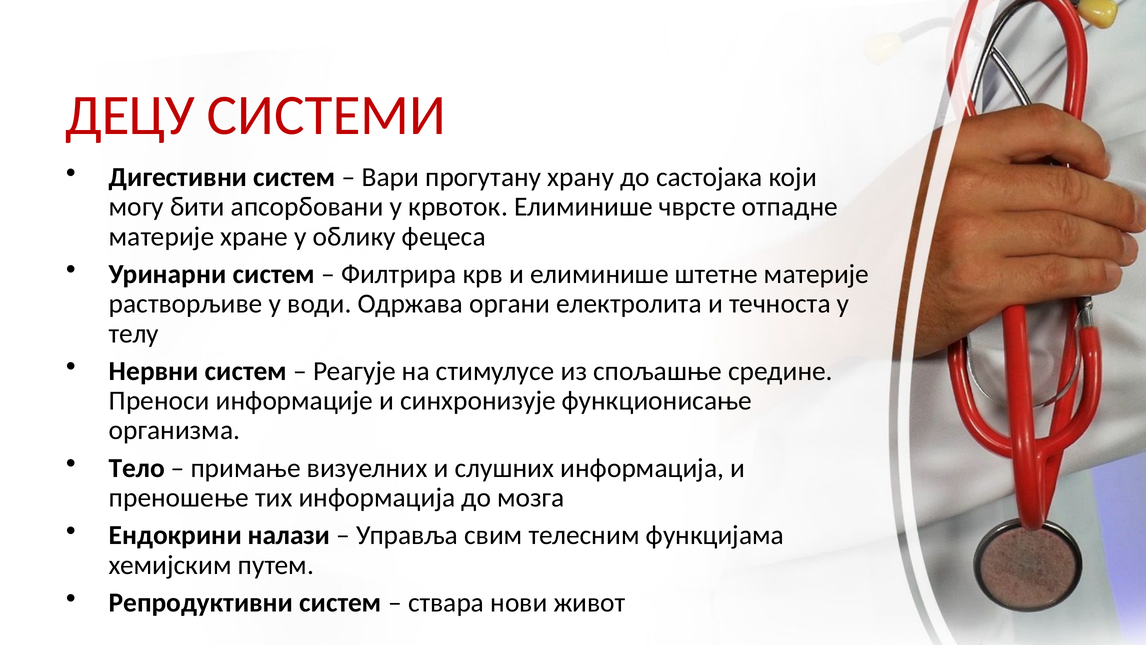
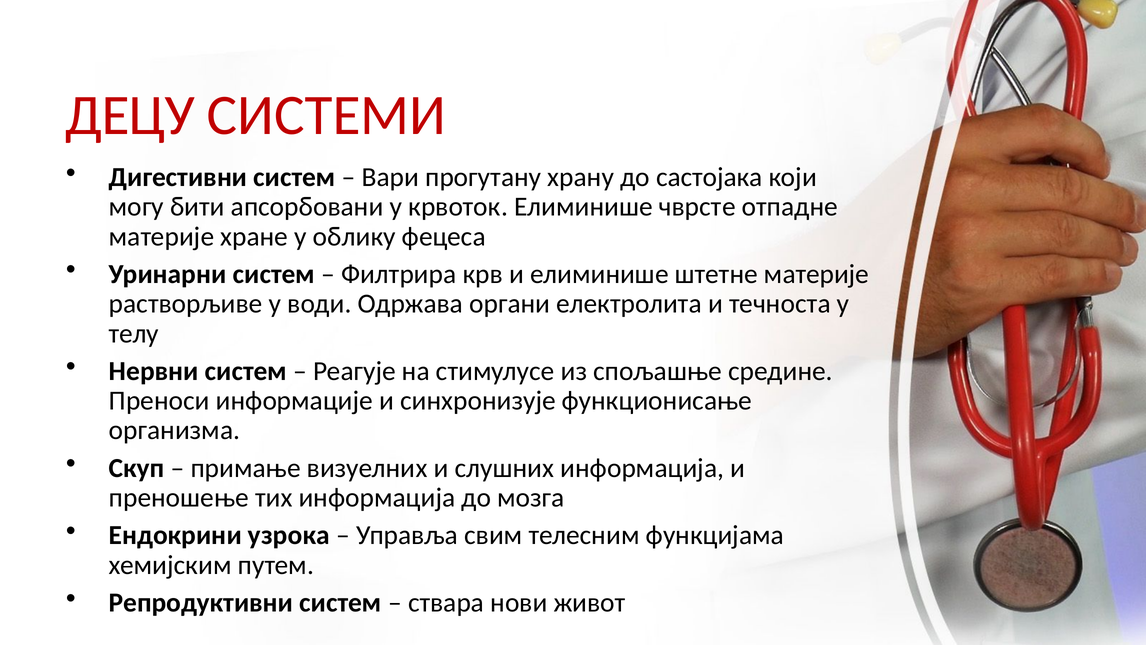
Тело: Тело -> Скуп
налази: налази -> узрока
